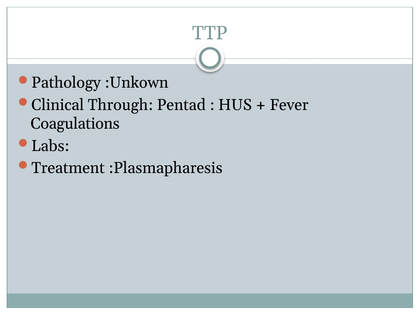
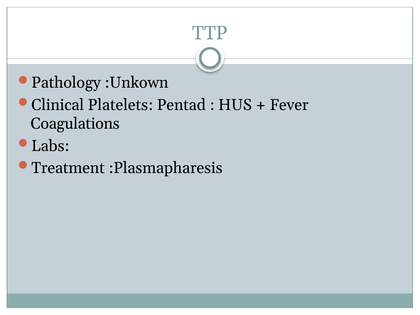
Through: Through -> Platelets
